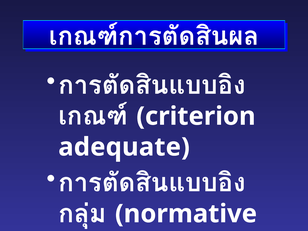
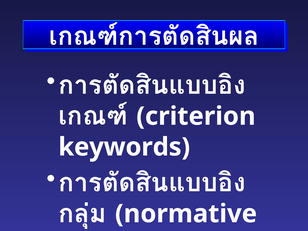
adequate: adequate -> keywords
